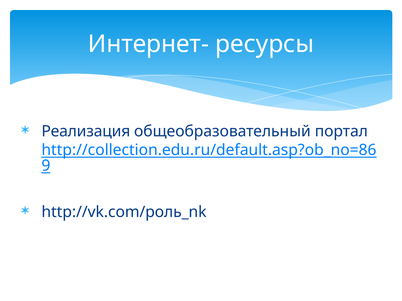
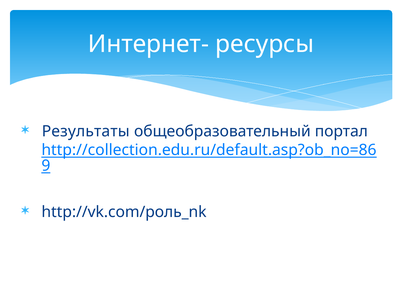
Реализация: Реализация -> Результаты
